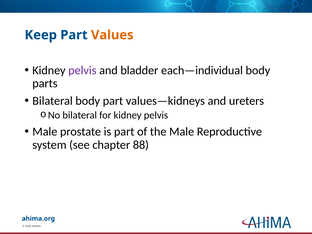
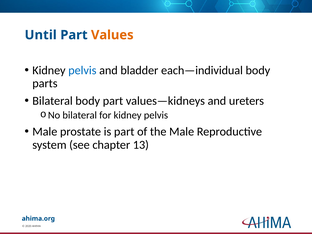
Keep: Keep -> Until
pelvis at (82, 70) colour: purple -> blue
88: 88 -> 13
